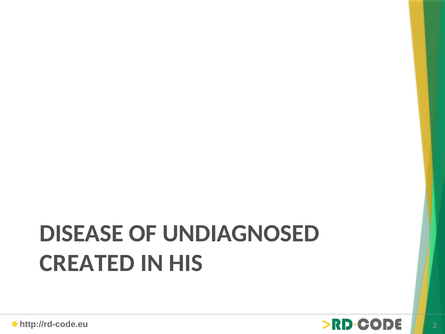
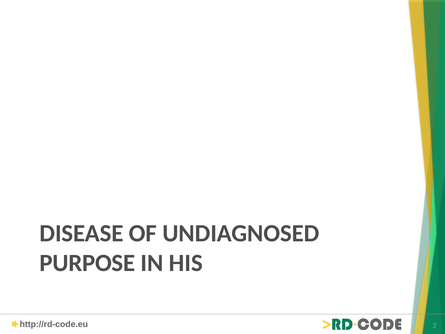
CREATED: CREATED -> PURPOSE
